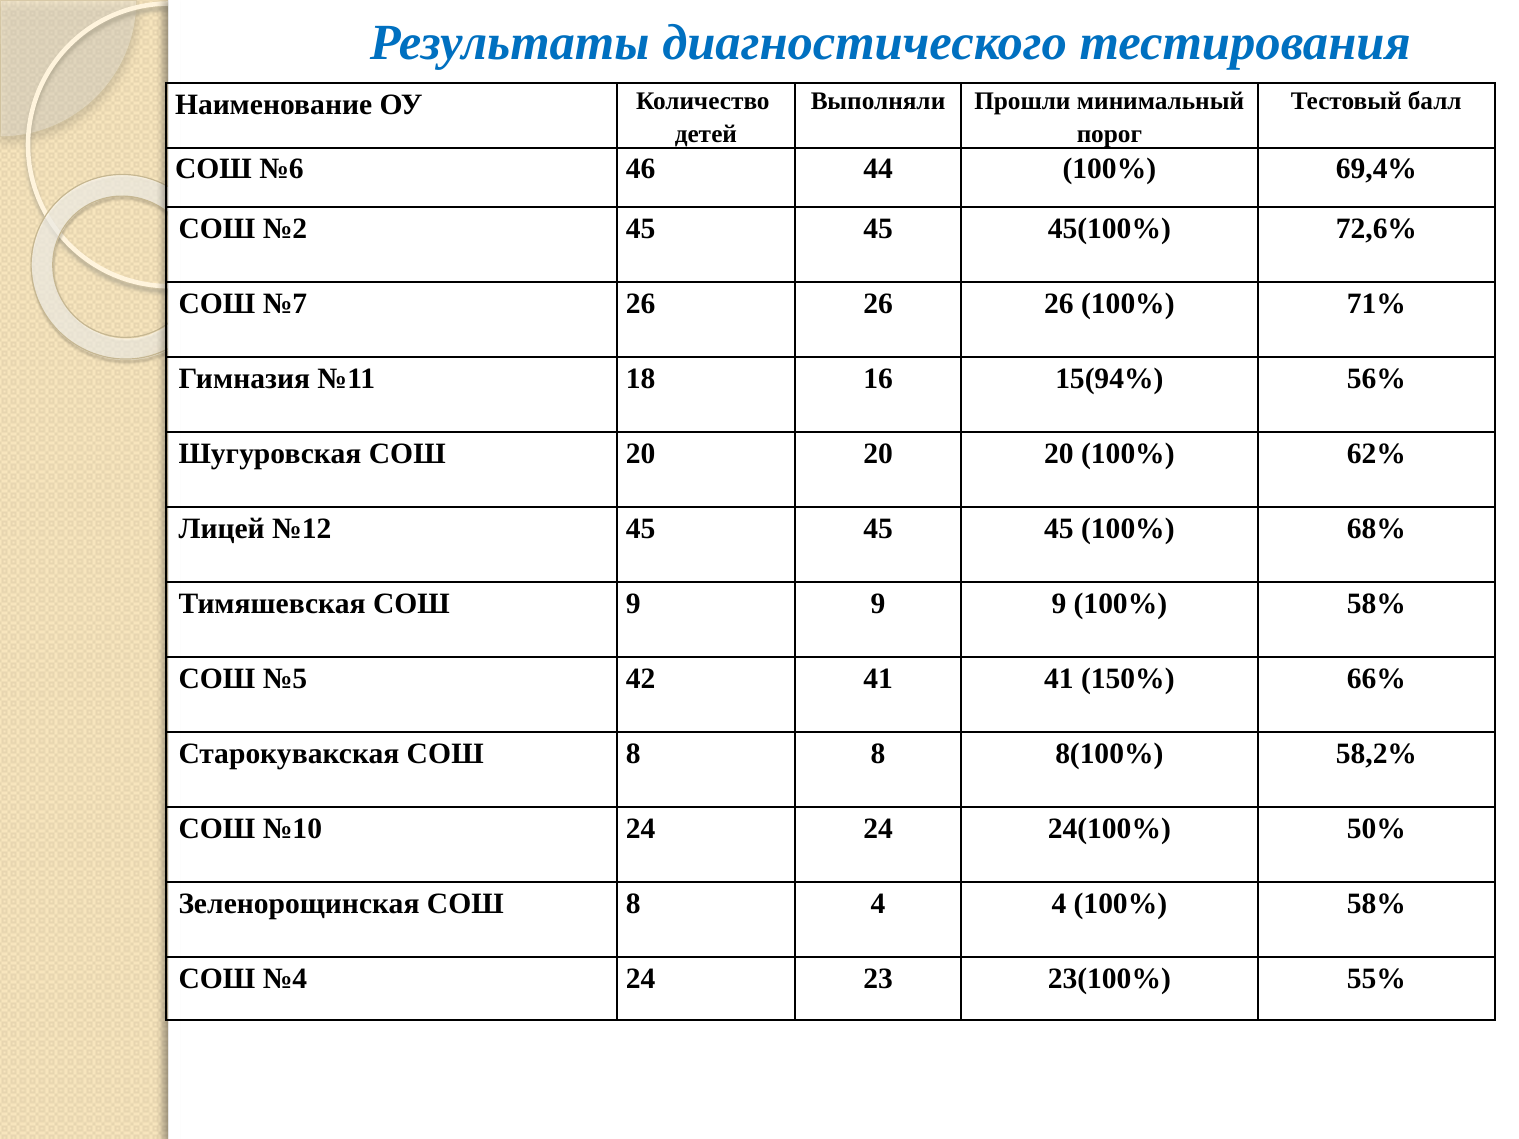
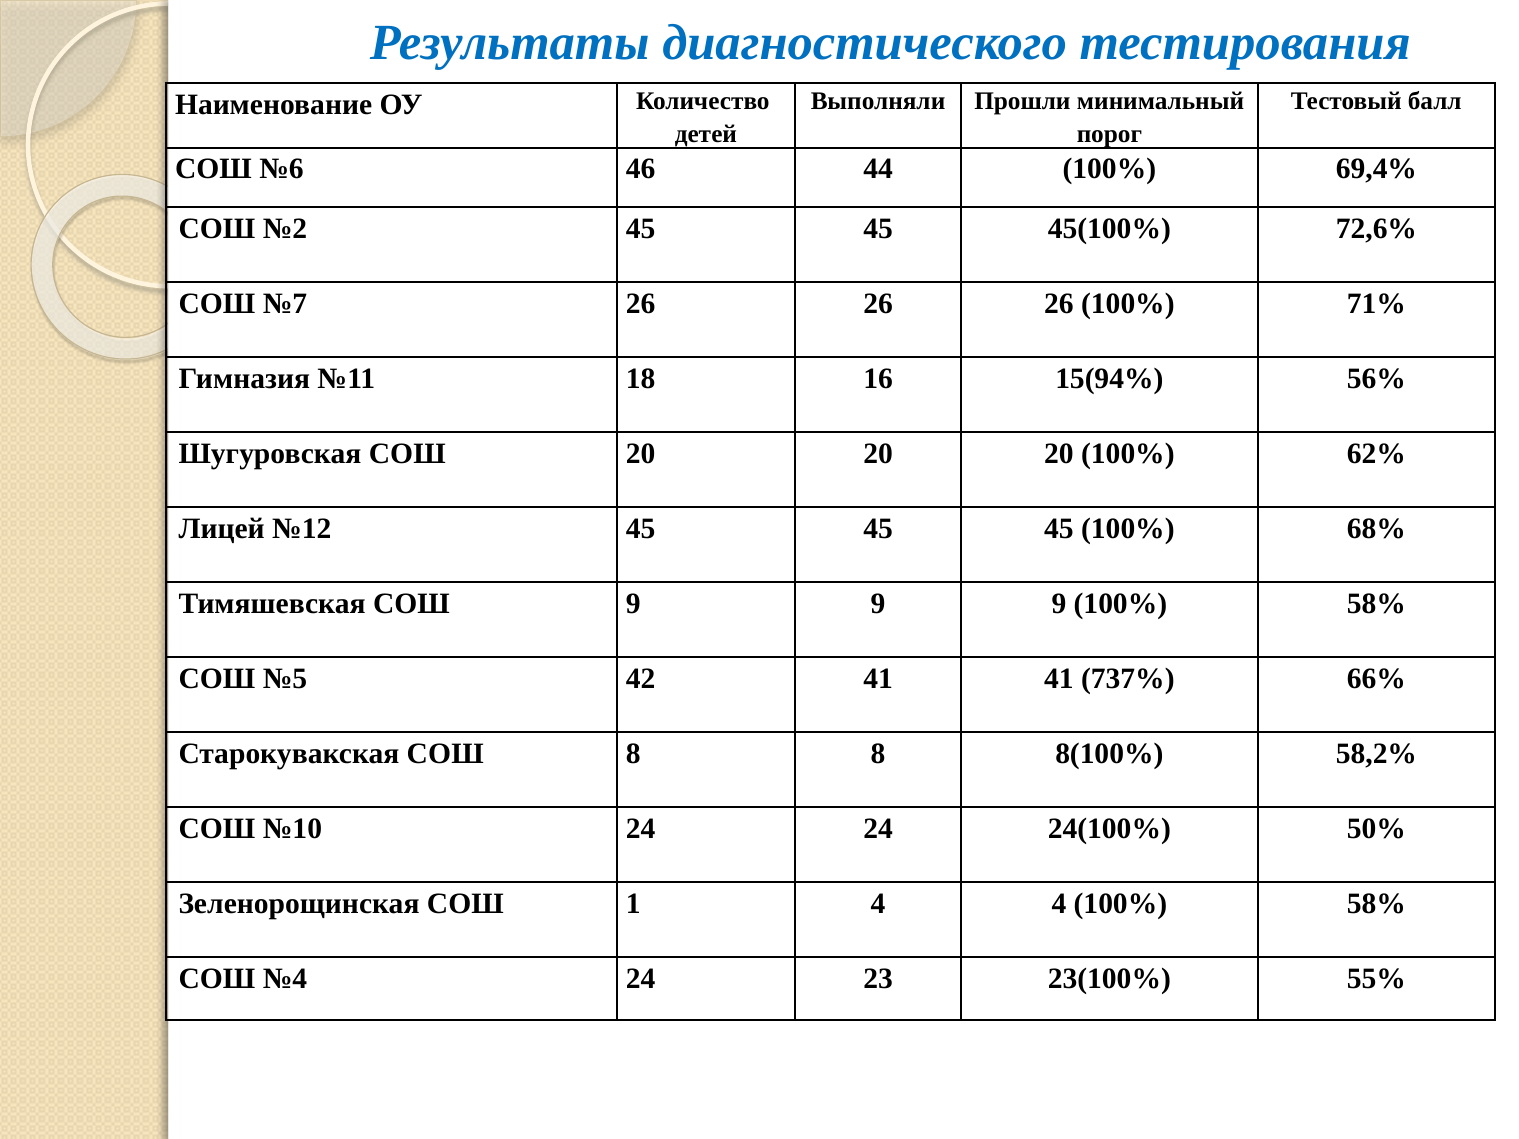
150%: 150% -> 737%
Зеленорощинская СОШ 8: 8 -> 1
